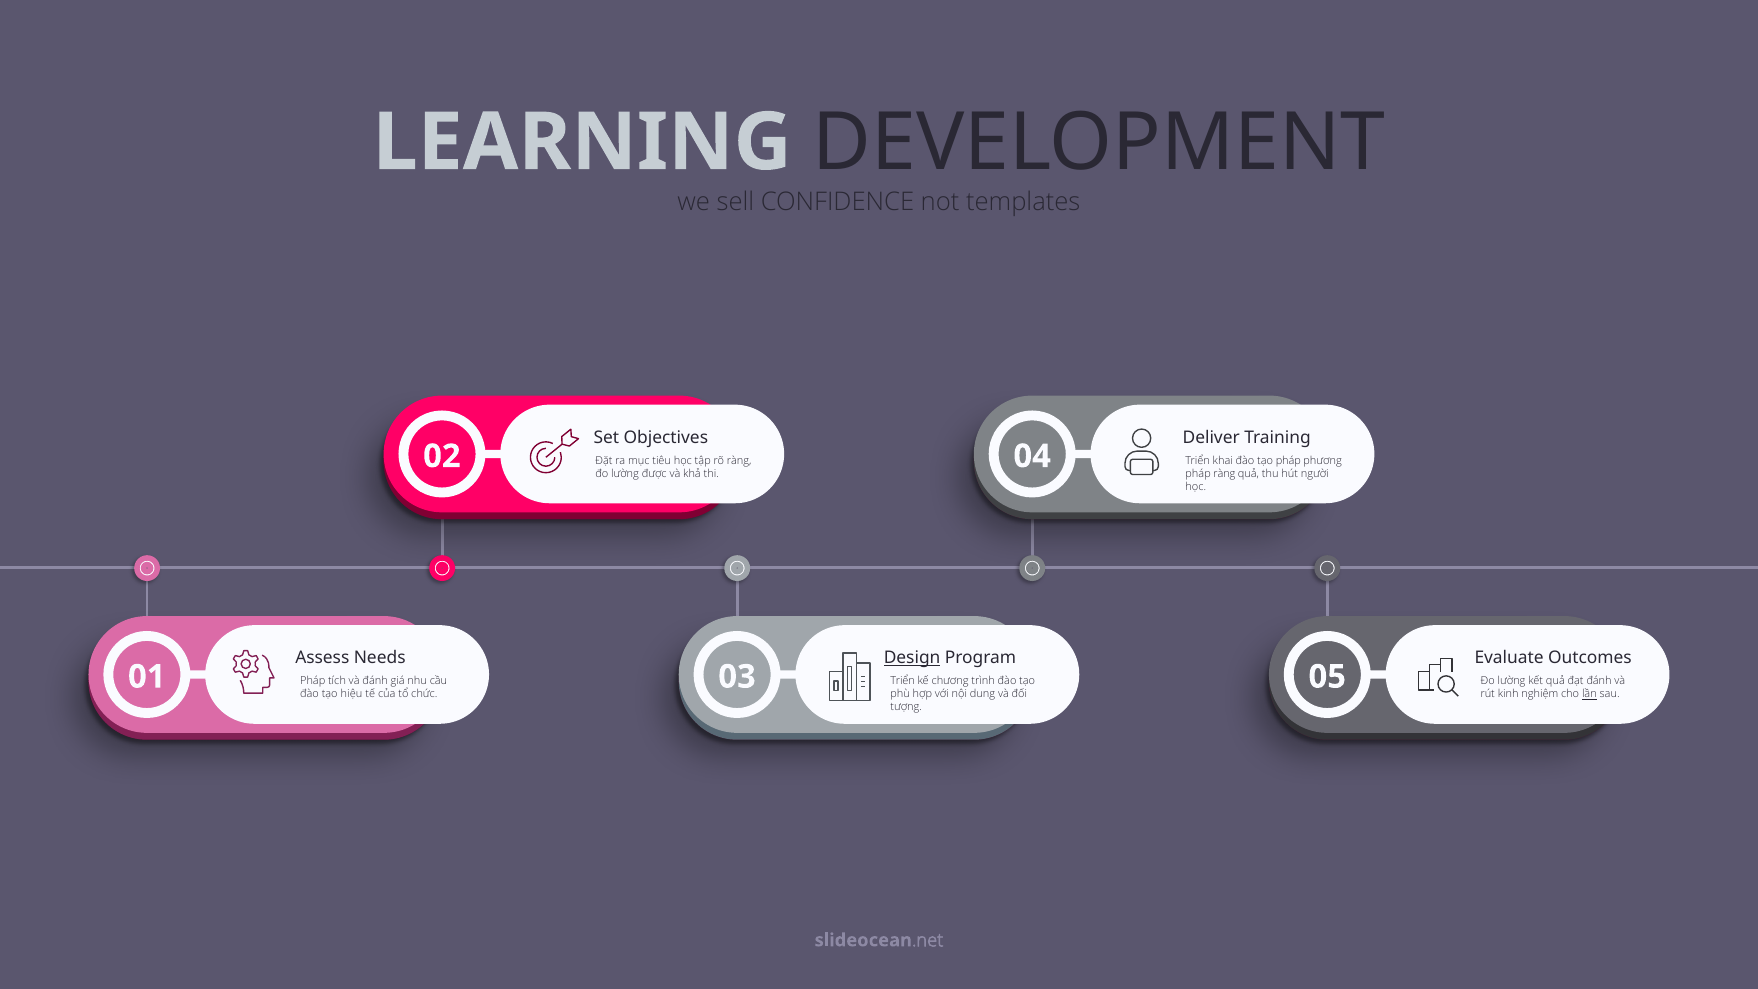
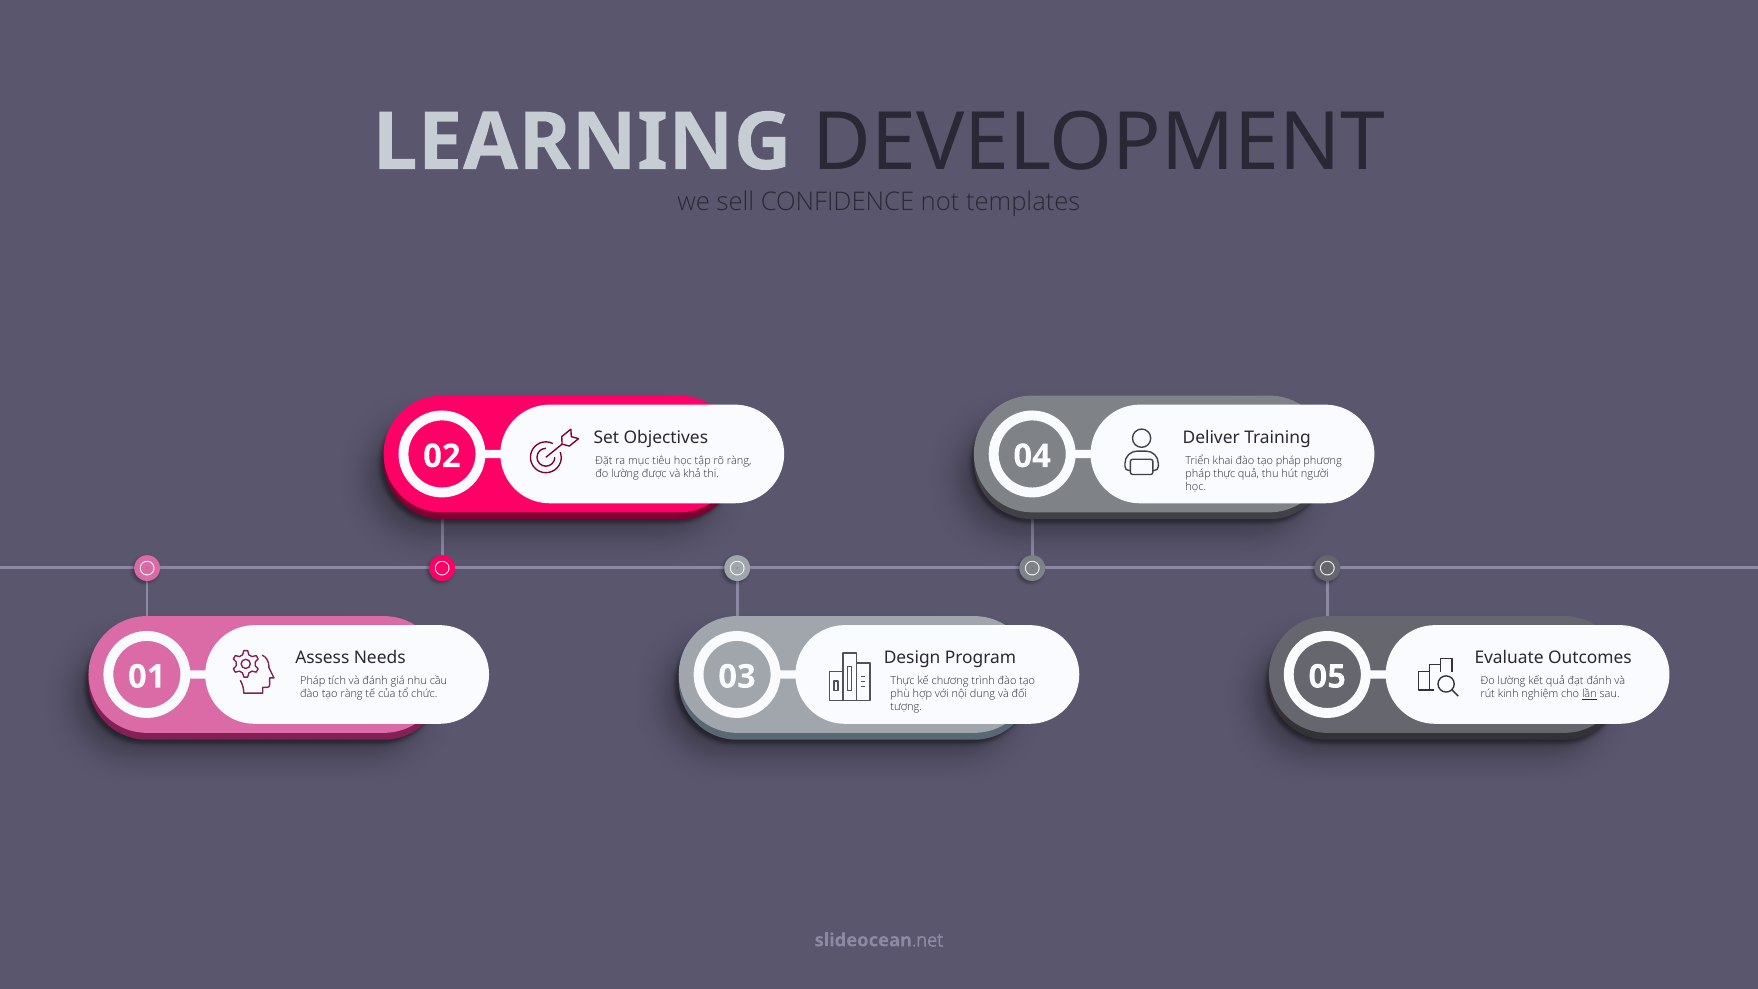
pháp ràng: ràng -> thực
Design underline: present -> none
Triển at (903, 681): Triển -> Thực
tạo hiệu: hiệu -> ràng
